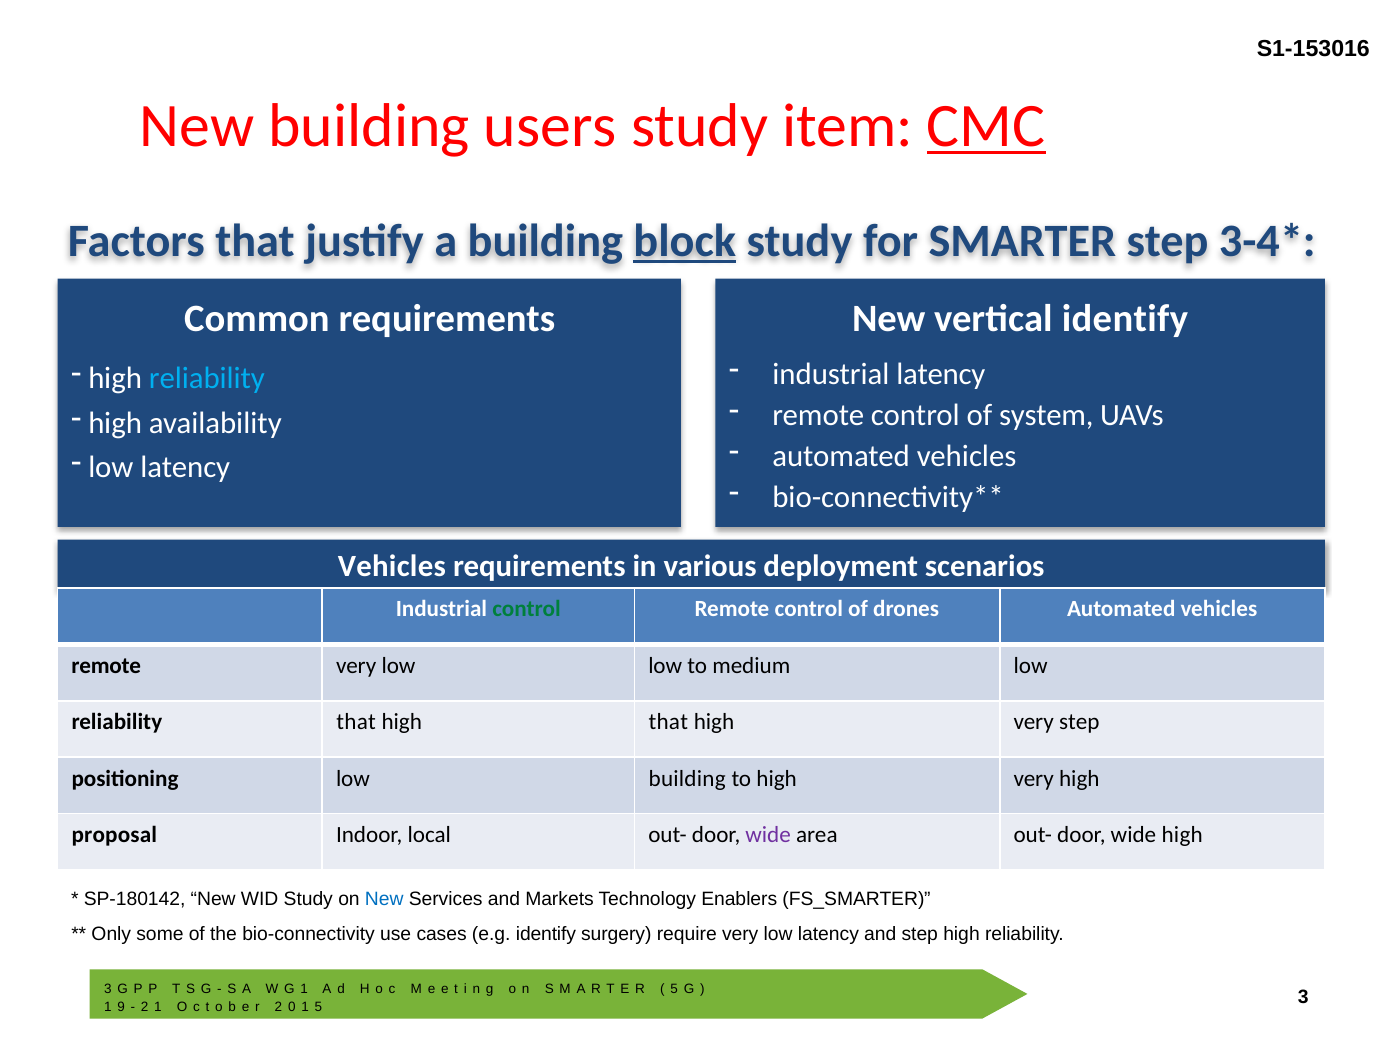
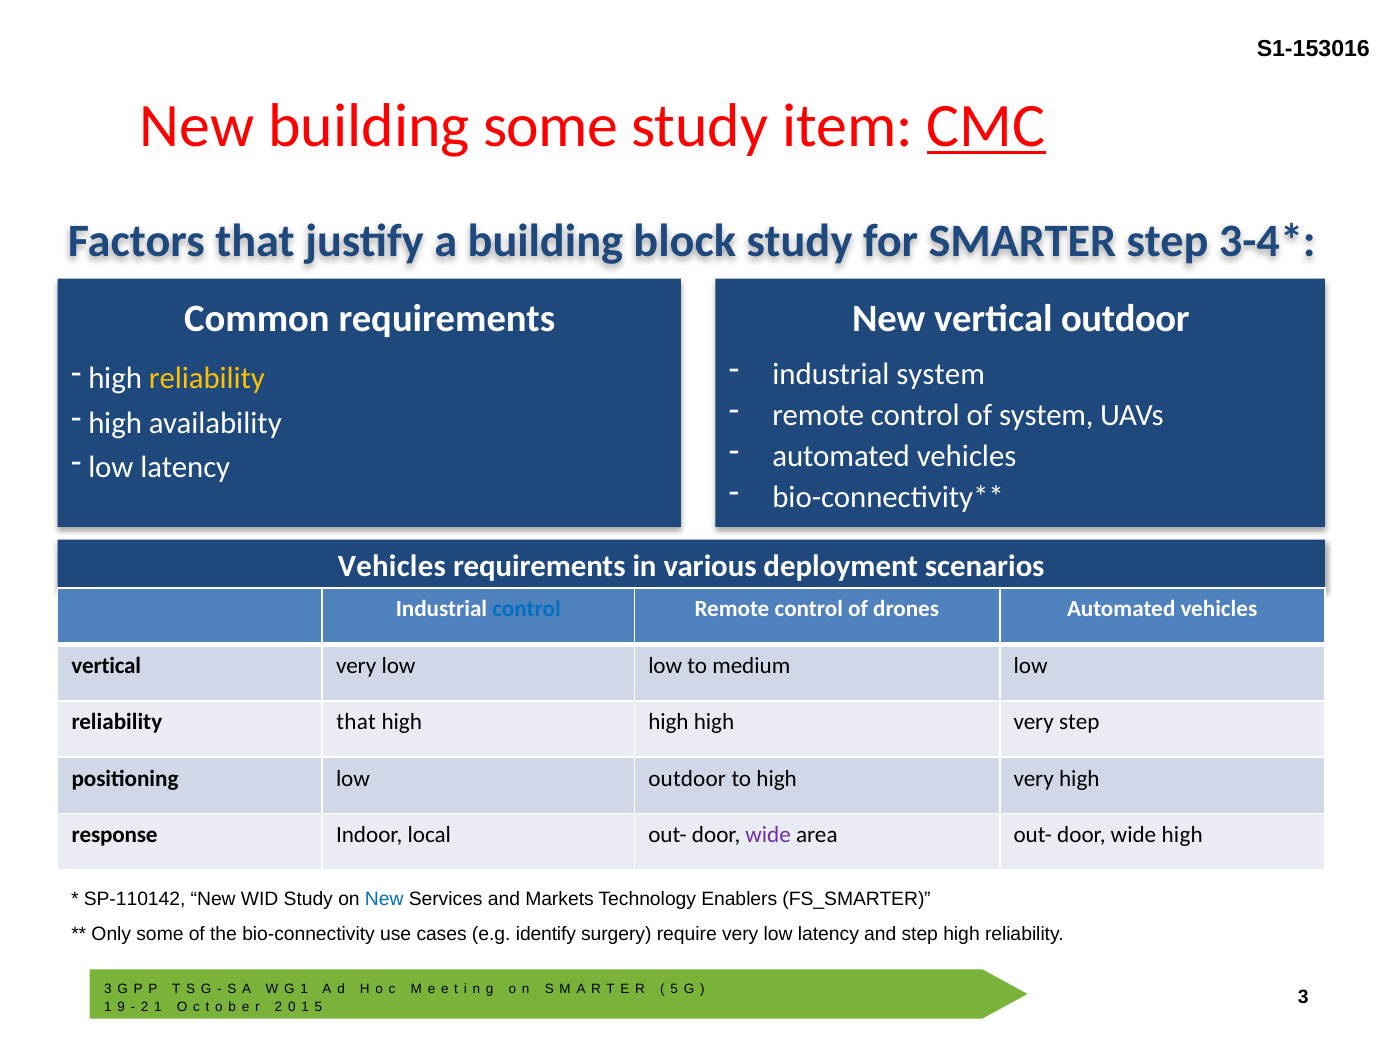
building users: users -> some
block underline: present -> none
vertical identify: identify -> outdoor
industrial latency: latency -> system
reliability at (207, 378) colour: light blue -> yellow
control at (527, 609) colour: green -> blue
remote at (106, 665): remote -> vertical
that at (668, 722): that -> high
low building: building -> outdoor
proposal: proposal -> response
SP-180142: SP-180142 -> SP-110142
